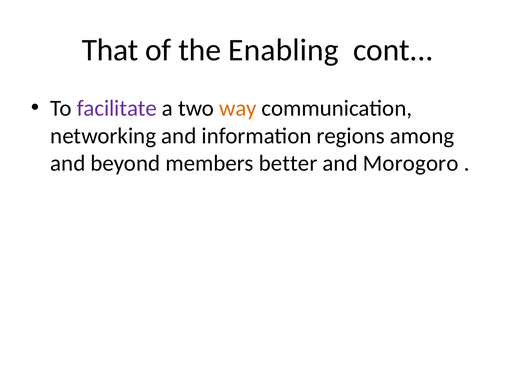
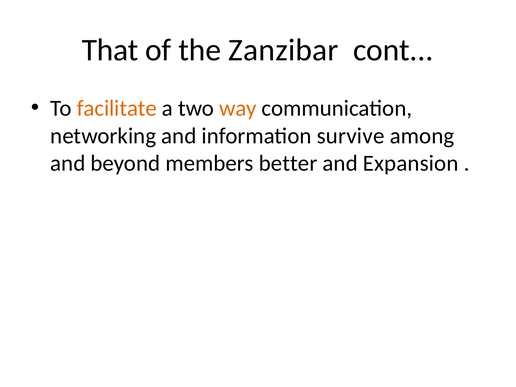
Enabling: Enabling -> Zanzibar
facilitate colour: purple -> orange
regions: regions -> survive
Morogoro: Morogoro -> Expansion
